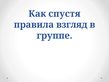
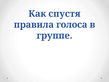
взгляд: взгляд -> голоса
